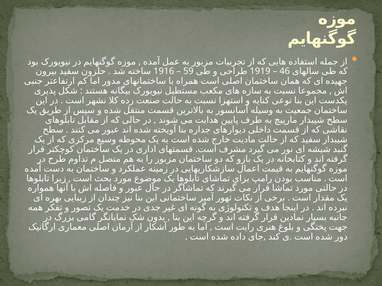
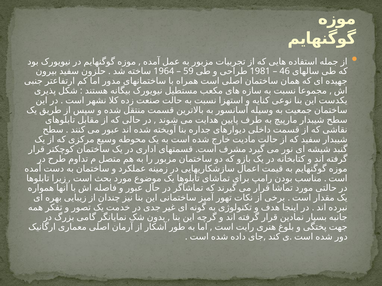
1916: 1916 -> 1964
1919: 1919 -> 1981
